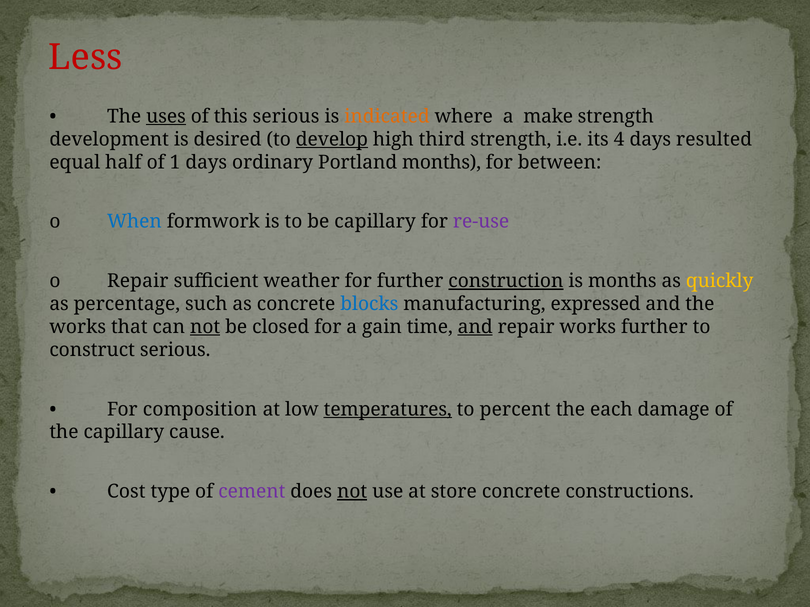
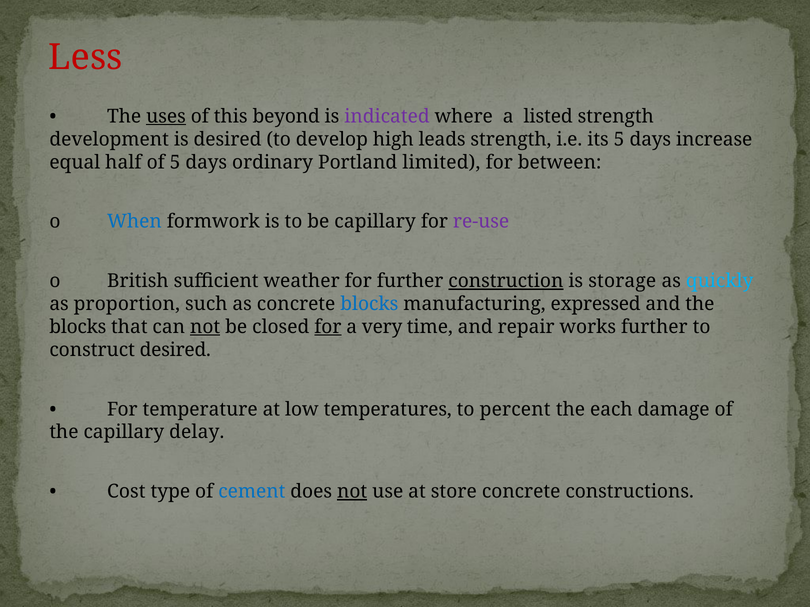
this serious: serious -> beyond
indicated colour: orange -> purple
make: make -> listed
develop underline: present -> none
third: third -> leads
its 4: 4 -> 5
resulted: resulted -> increase
of 1: 1 -> 5
Portland months: months -> limited
o Repair: Repair -> British
is months: months -> storage
quickly colour: yellow -> light blue
percentage: percentage -> proportion
works at (78, 327): works -> blocks
for at (328, 327) underline: none -> present
gain: gain -> very
and at (475, 327) underline: present -> none
construct serious: serious -> desired
composition: composition -> temperature
temperatures underline: present -> none
cause: cause -> delay
cement colour: purple -> blue
